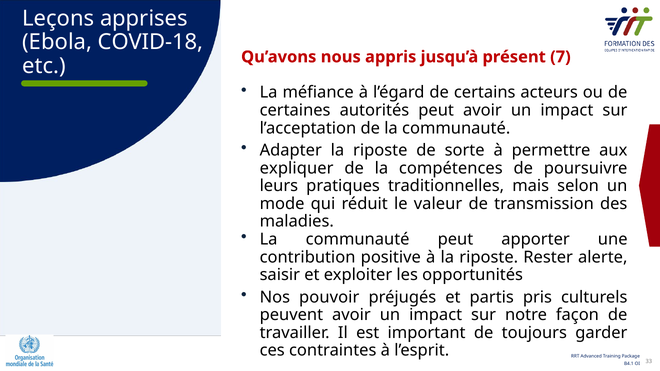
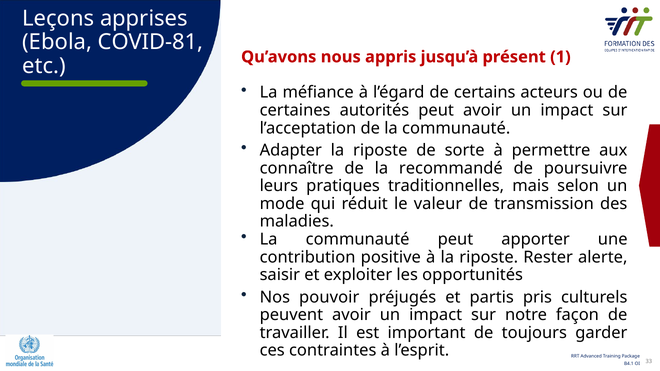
COVID-18: COVID-18 -> COVID-81
7: 7 -> 1
expliquer: expliquer -> connaître
compétences: compétences -> recommandé
